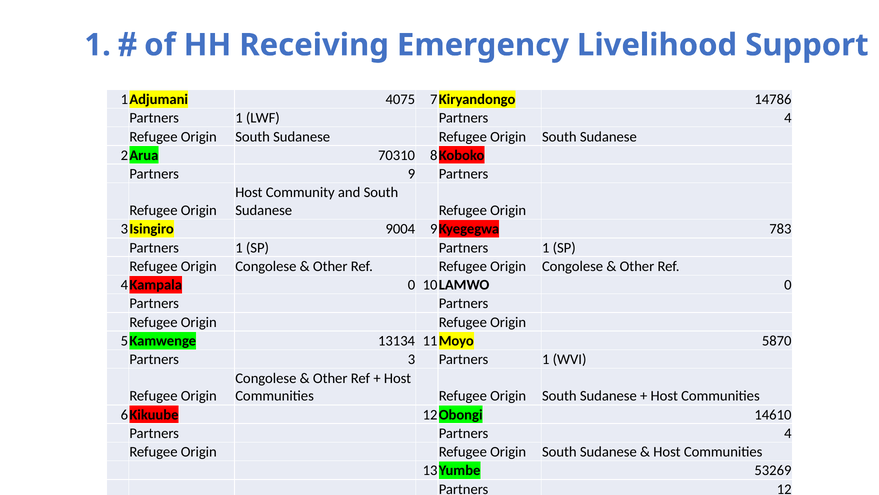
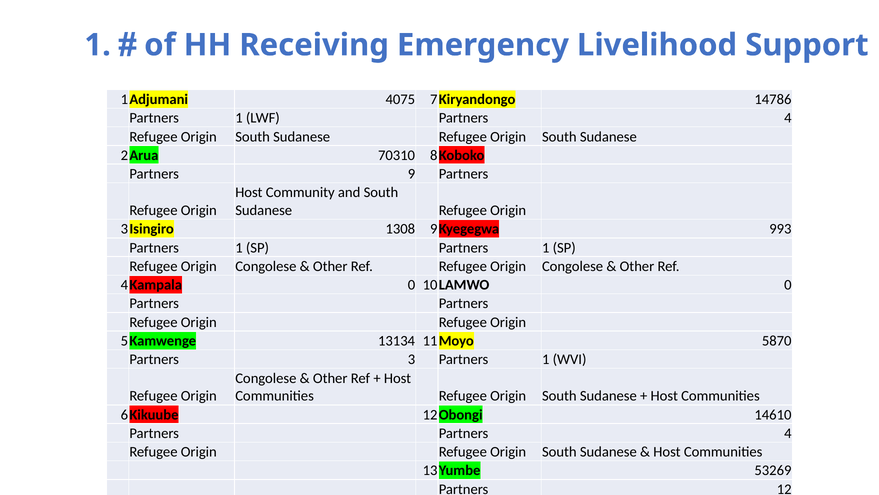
9004: 9004 -> 1308
783: 783 -> 993
